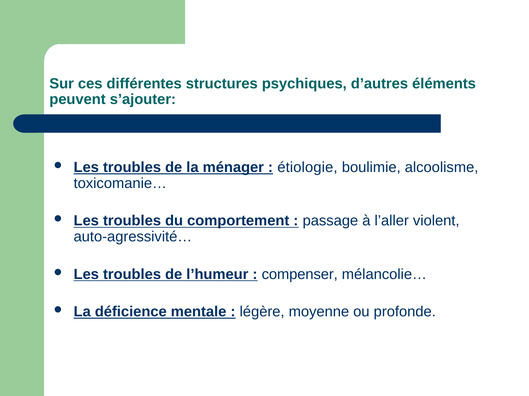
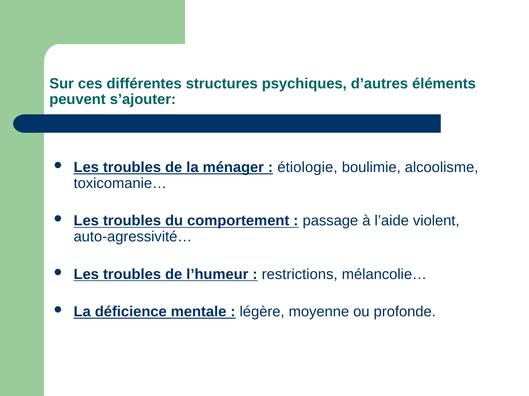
l’aller: l’aller -> l’aide
compenser: compenser -> restrictions
